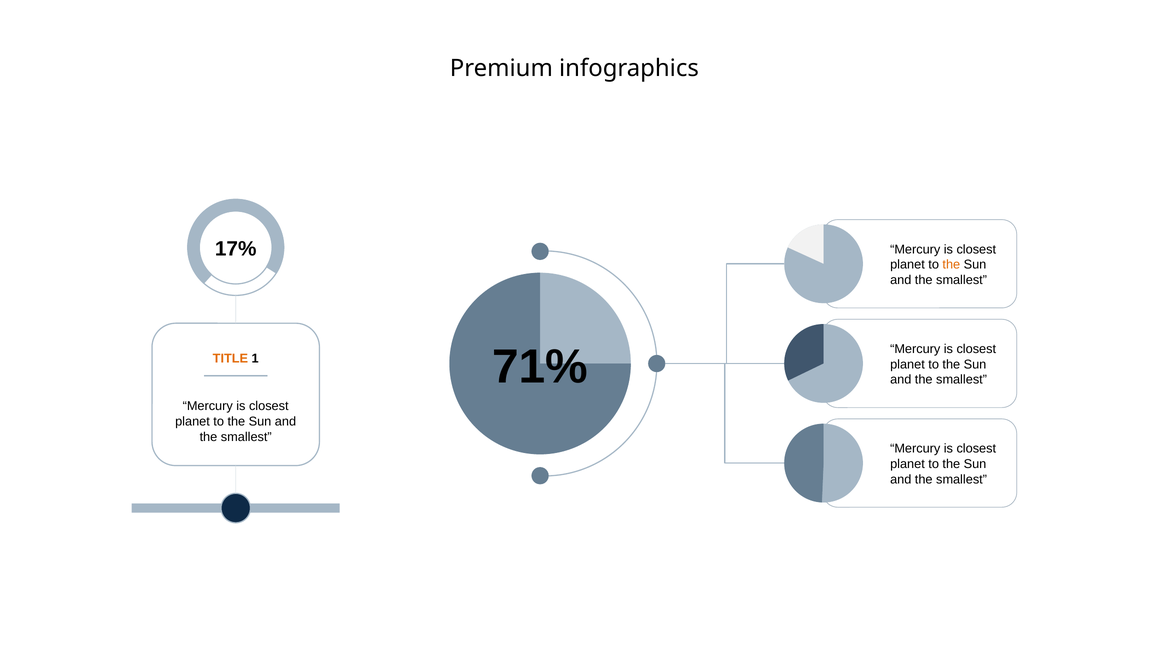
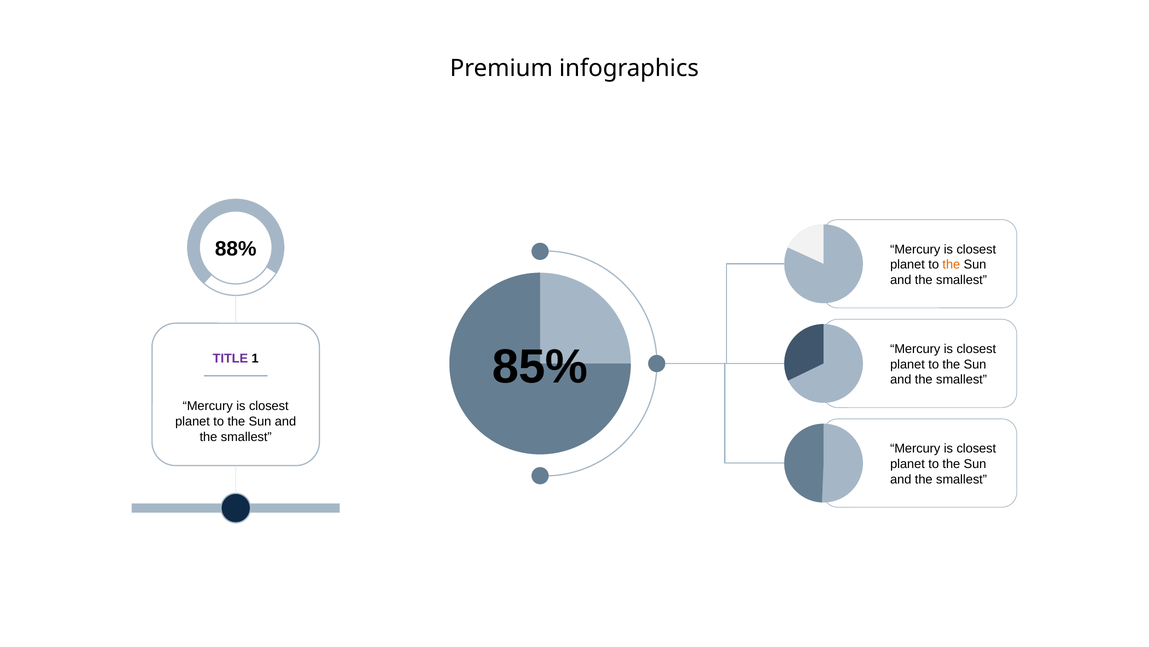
17%: 17% -> 88%
71%: 71% -> 85%
TITLE colour: orange -> purple
